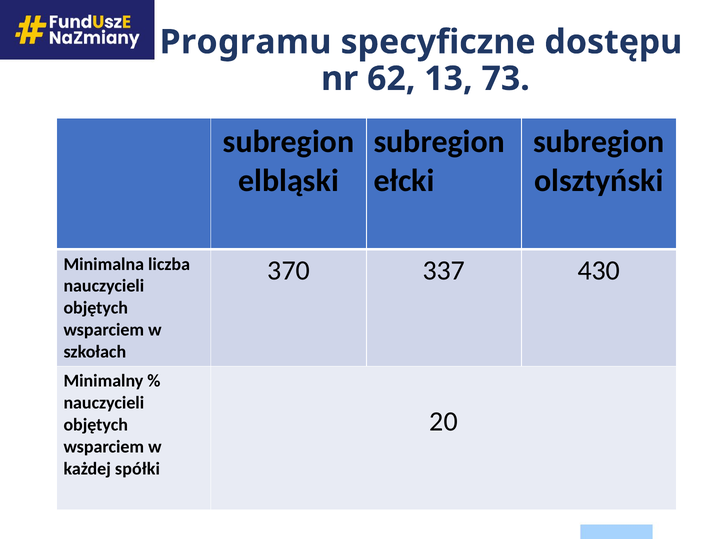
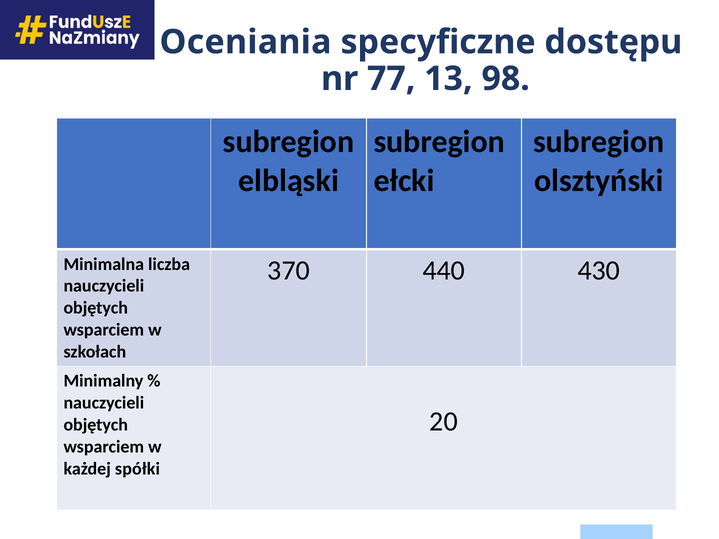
Programu: Programu -> Oceniania
62: 62 -> 77
73: 73 -> 98
337: 337 -> 440
